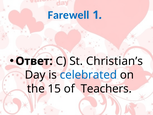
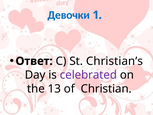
Farewell: Farewell -> Девочки
celebrated colour: blue -> purple
15: 15 -> 13
Teachers: Teachers -> Christian
